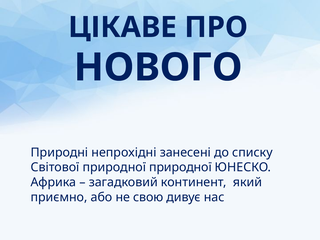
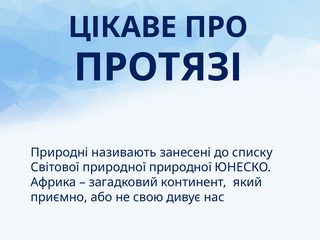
НОВОГО: НОВОГО -> ПРОТЯЗІ
непрохідні: непрохідні -> називають
